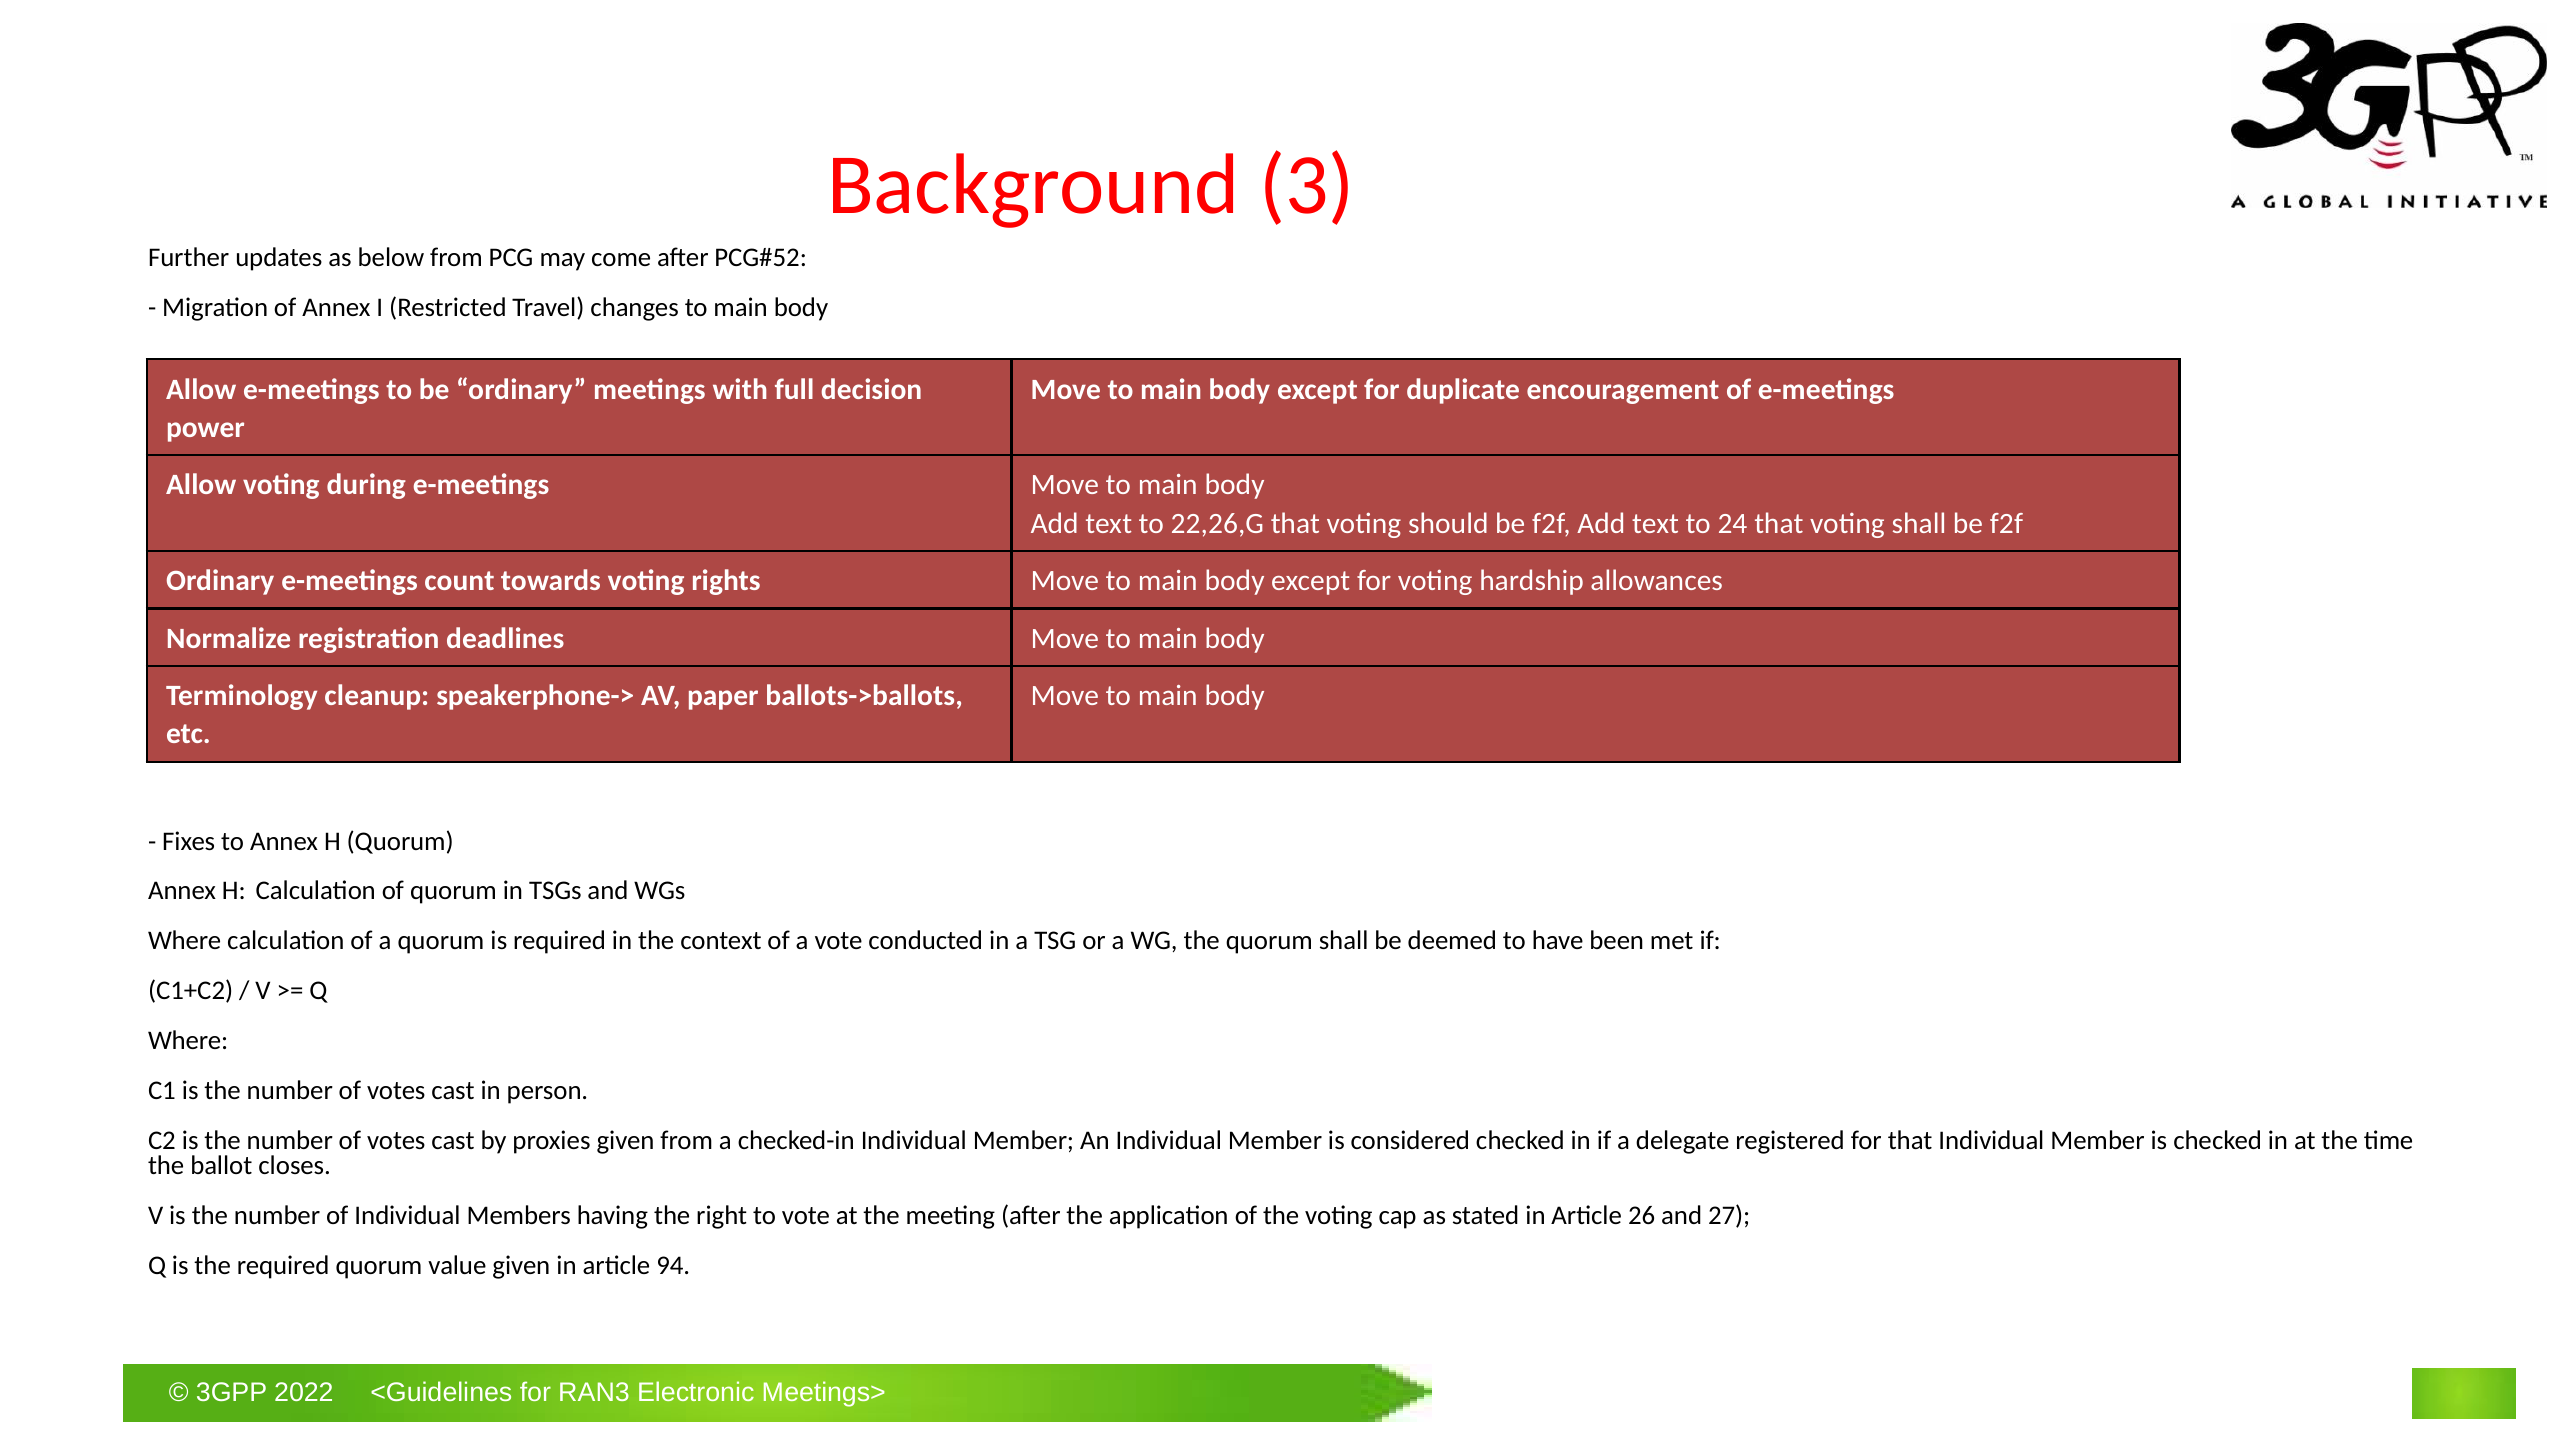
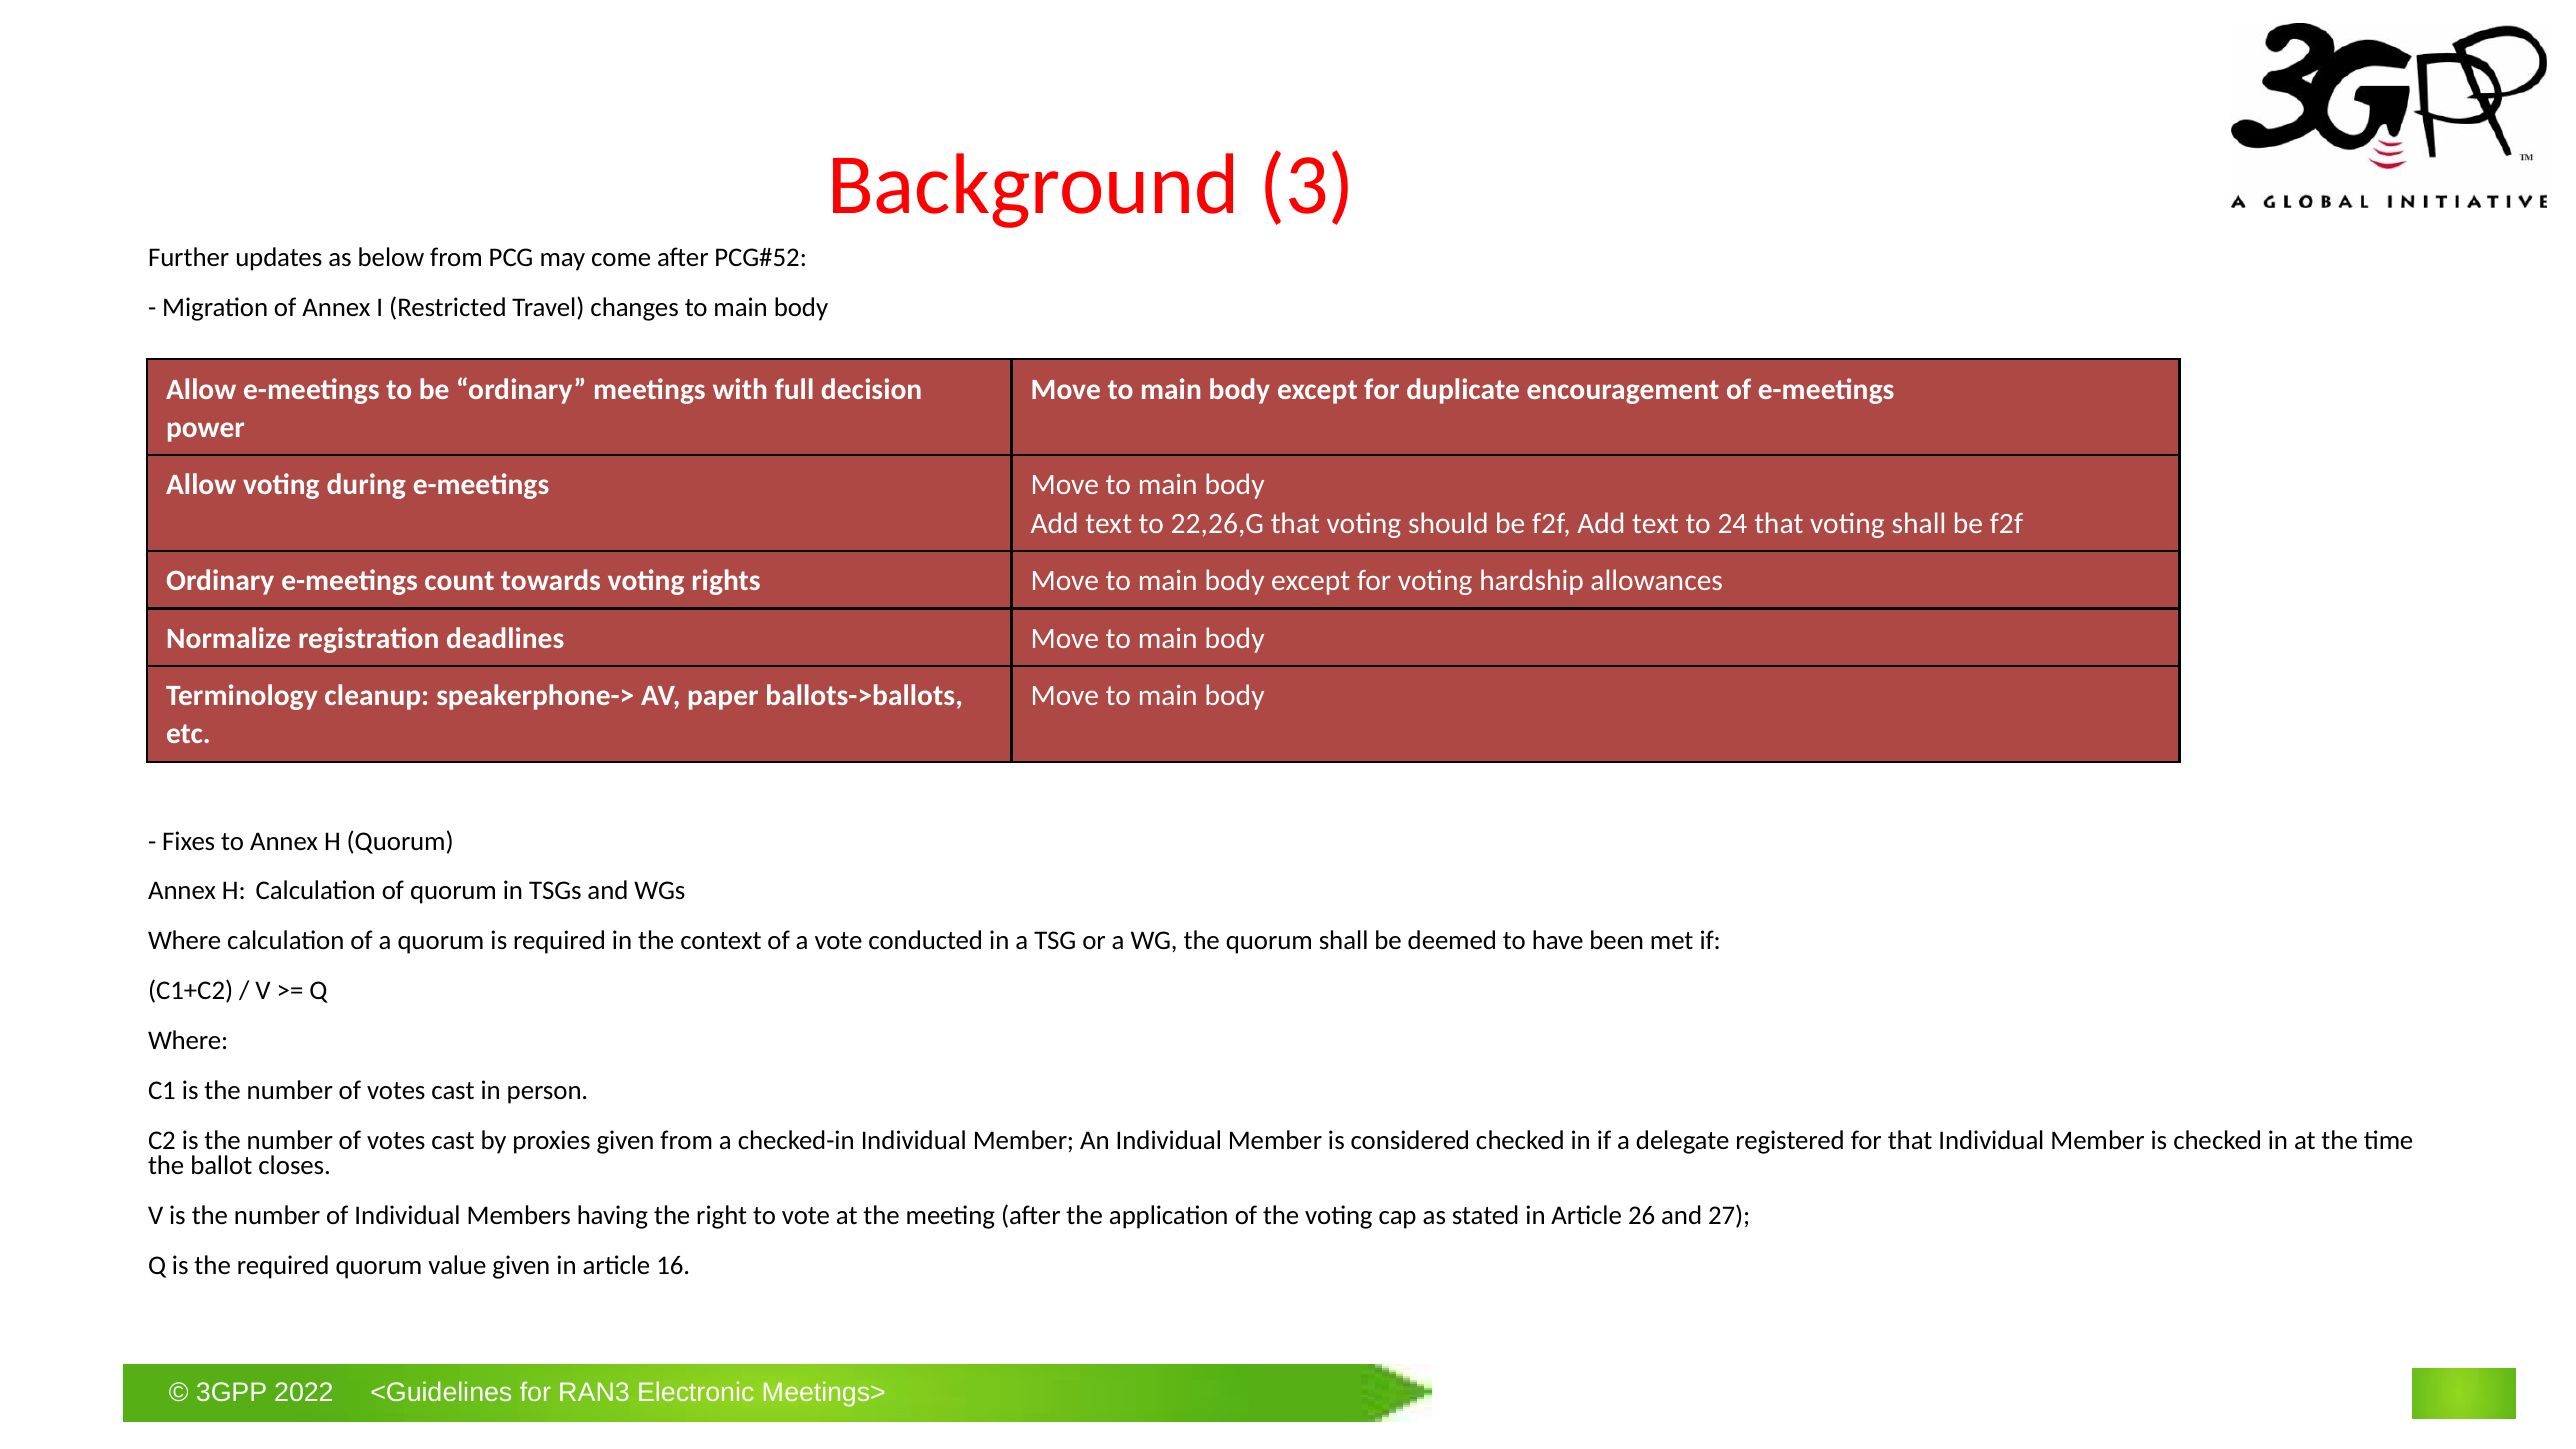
94: 94 -> 16
